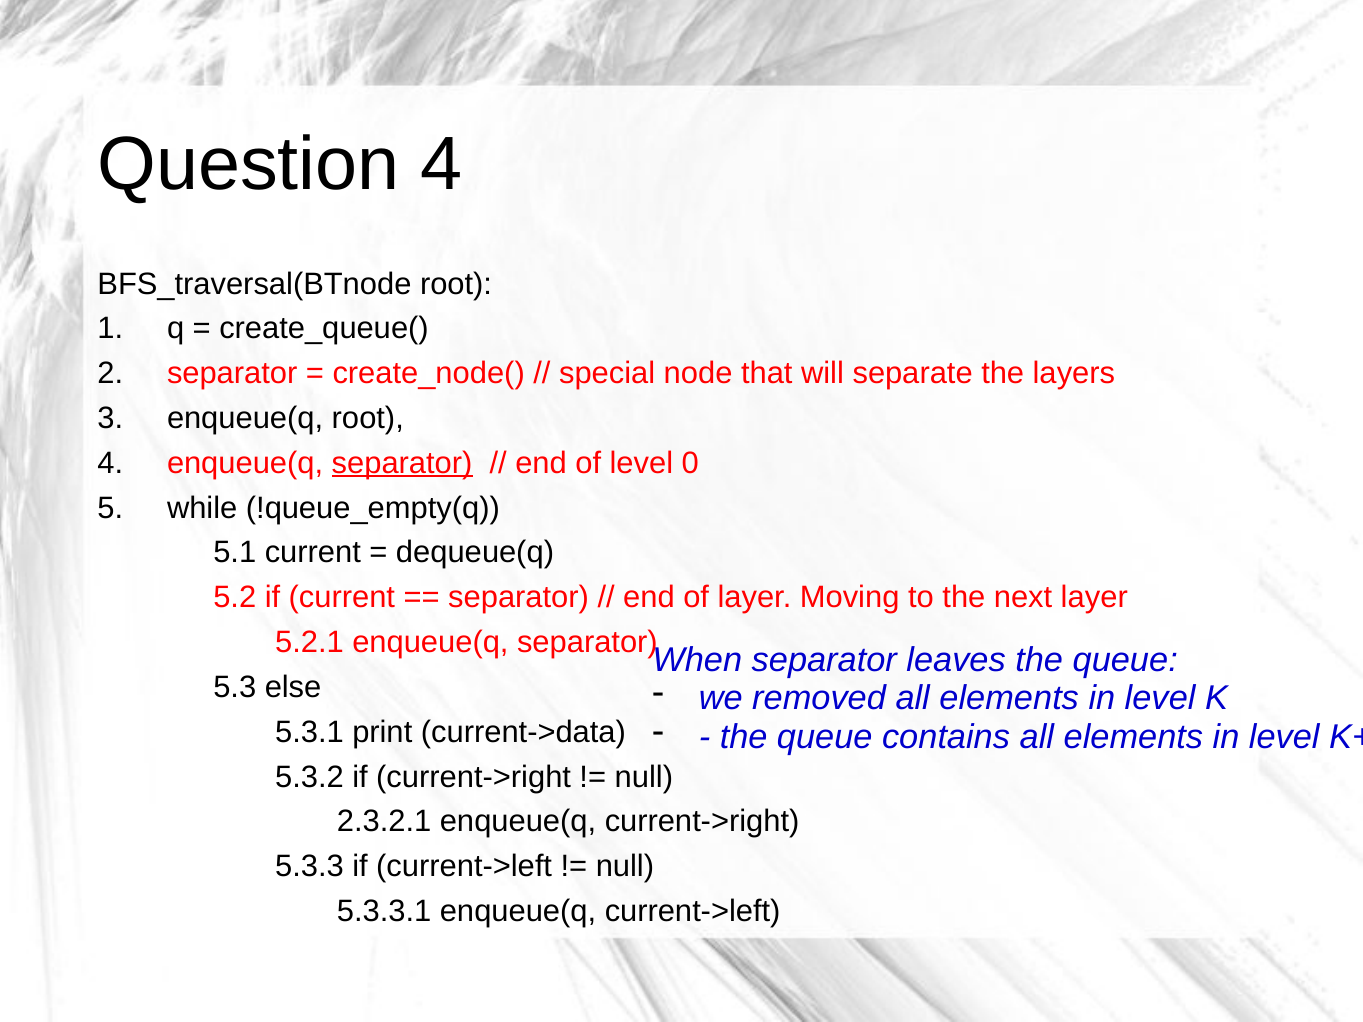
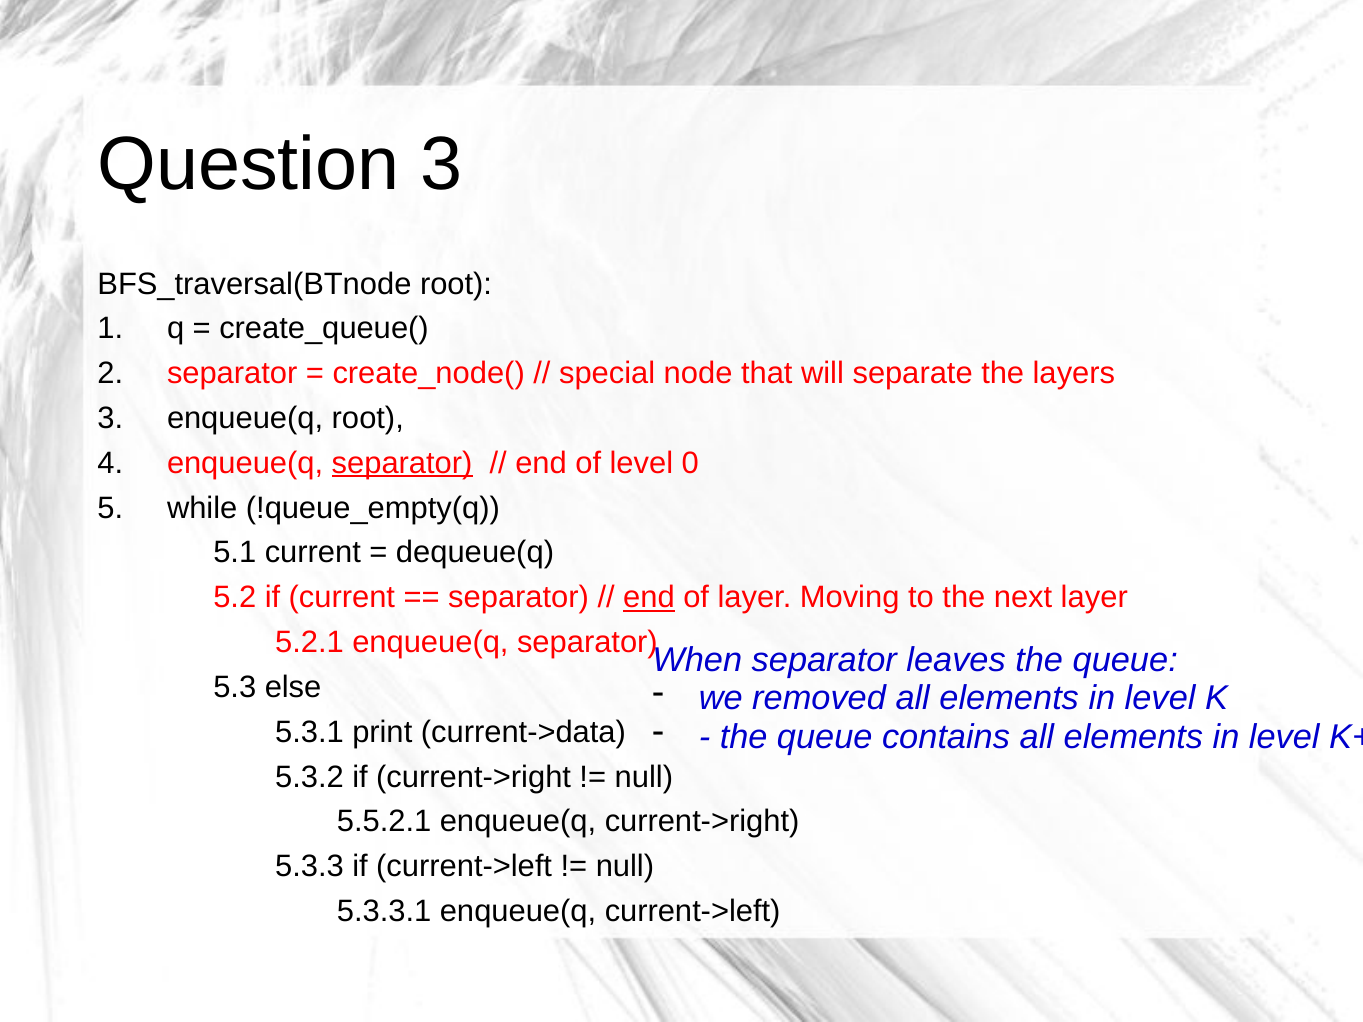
Question 4: 4 -> 3
end at (649, 598) underline: none -> present
2.3.2.1: 2.3.2.1 -> 5.5.2.1
